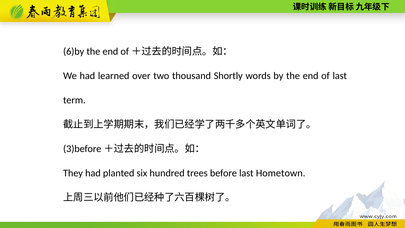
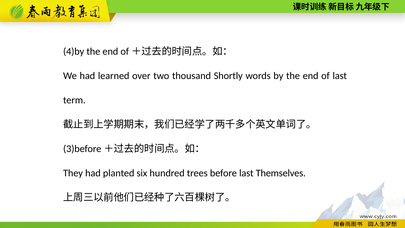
6)by: 6)by -> 4)by
Hometown: Hometown -> Themselves
